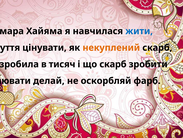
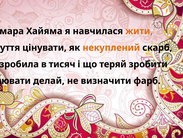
жити colour: blue -> orange
що скарб: скарб -> теряй
оскорбляй: оскорбляй -> визначити
